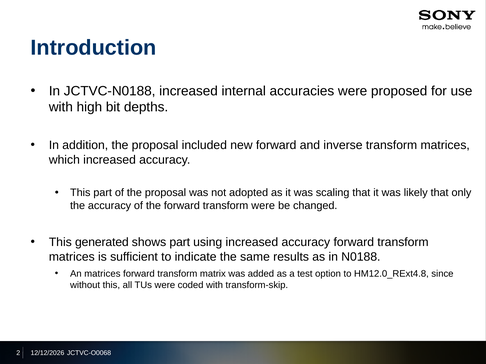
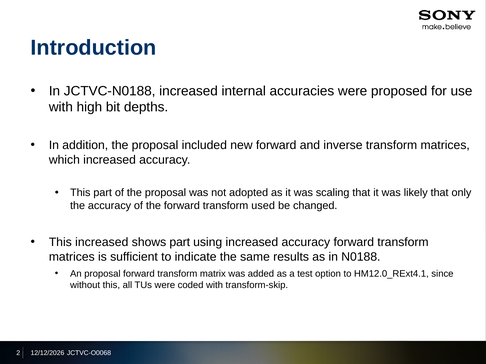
transform were: were -> used
This generated: generated -> increased
An matrices: matrices -> proposal
HM12.0_RExt4.8: HM12.0_RExt4.8 -> HM12.0_RExt4.1
